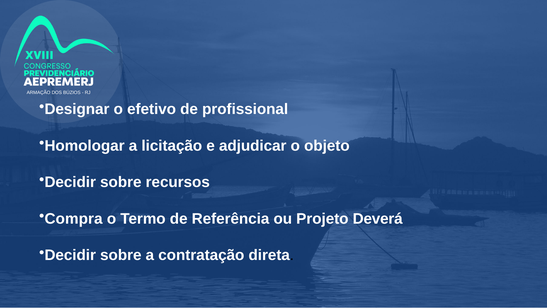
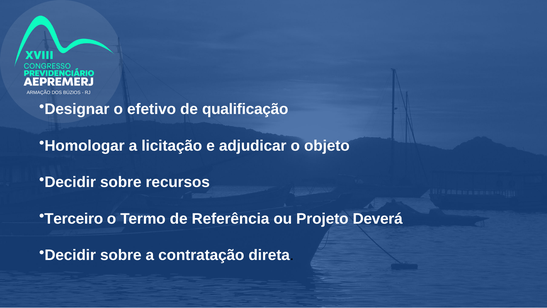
profissional: profissional -> qualificação
Compra: Compra -> Terceiro
